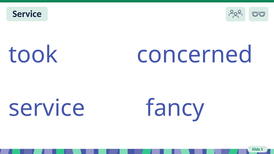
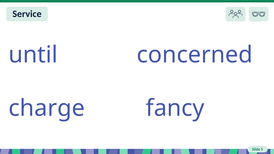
took: took -> until
service at (47, 108): service -> charge
